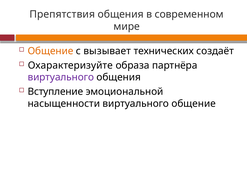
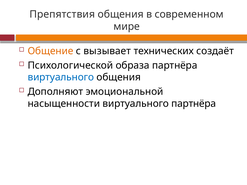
Охарактеризуйте: Охарактеризуйте -> Психологической
виртуального at (61, 77) colour: purple -> blue
Вступление: Вступление -> Дополняют
виртуального общение: общение -> партнёра
